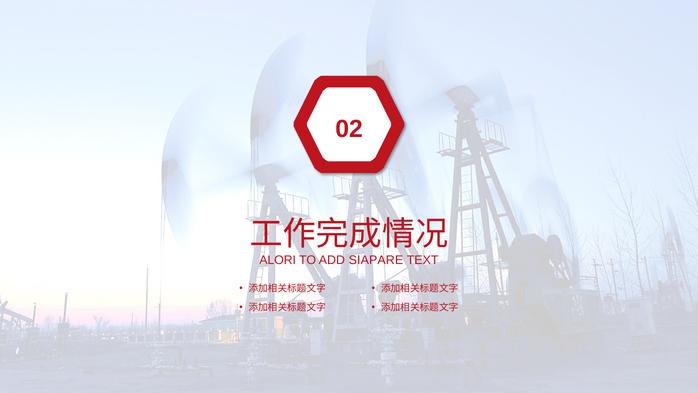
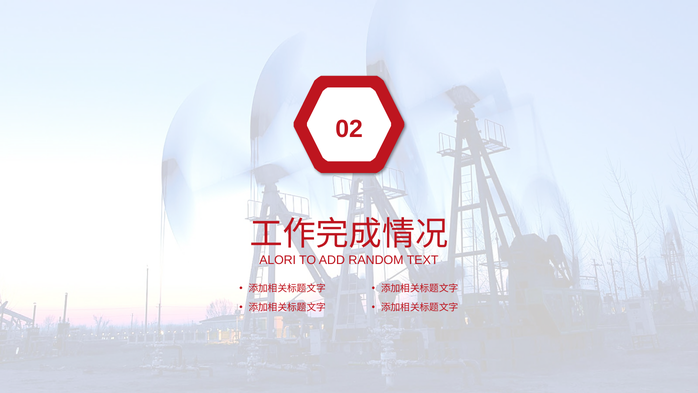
SIAPARE: SIAPARE -> RANDOM
